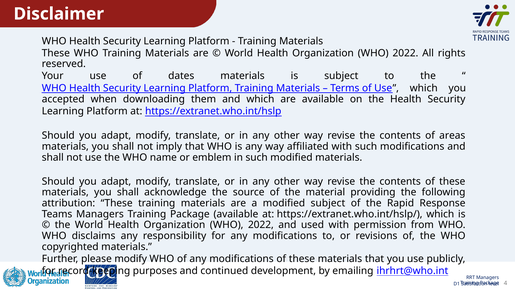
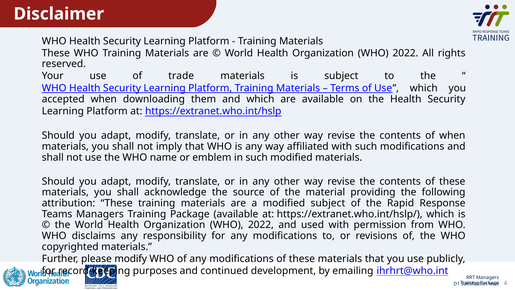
dates: dates -> trade
of areas: areas -> when
